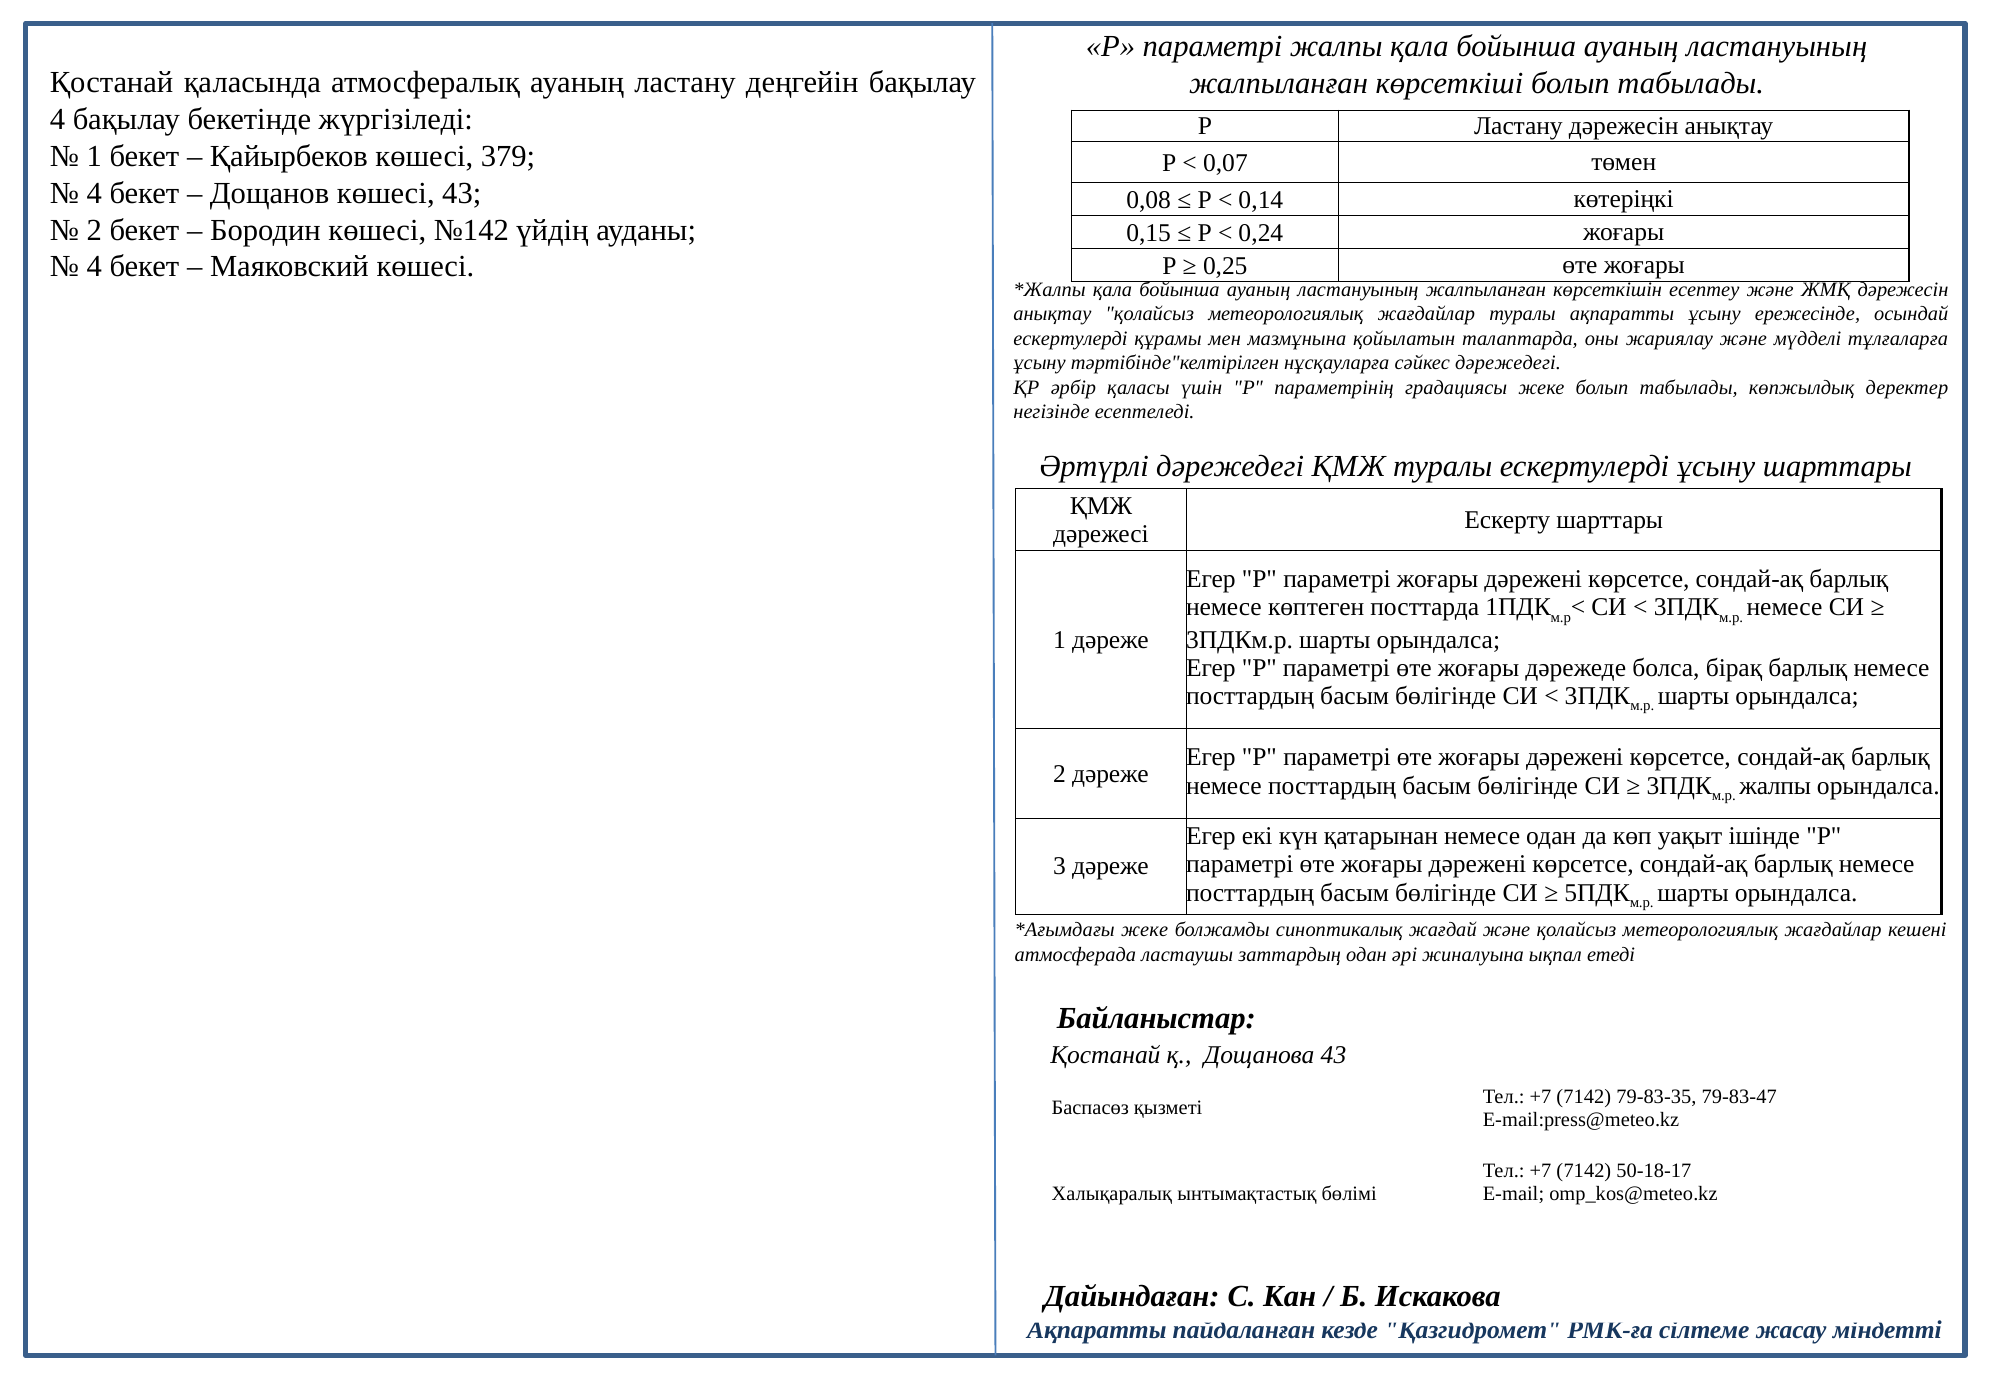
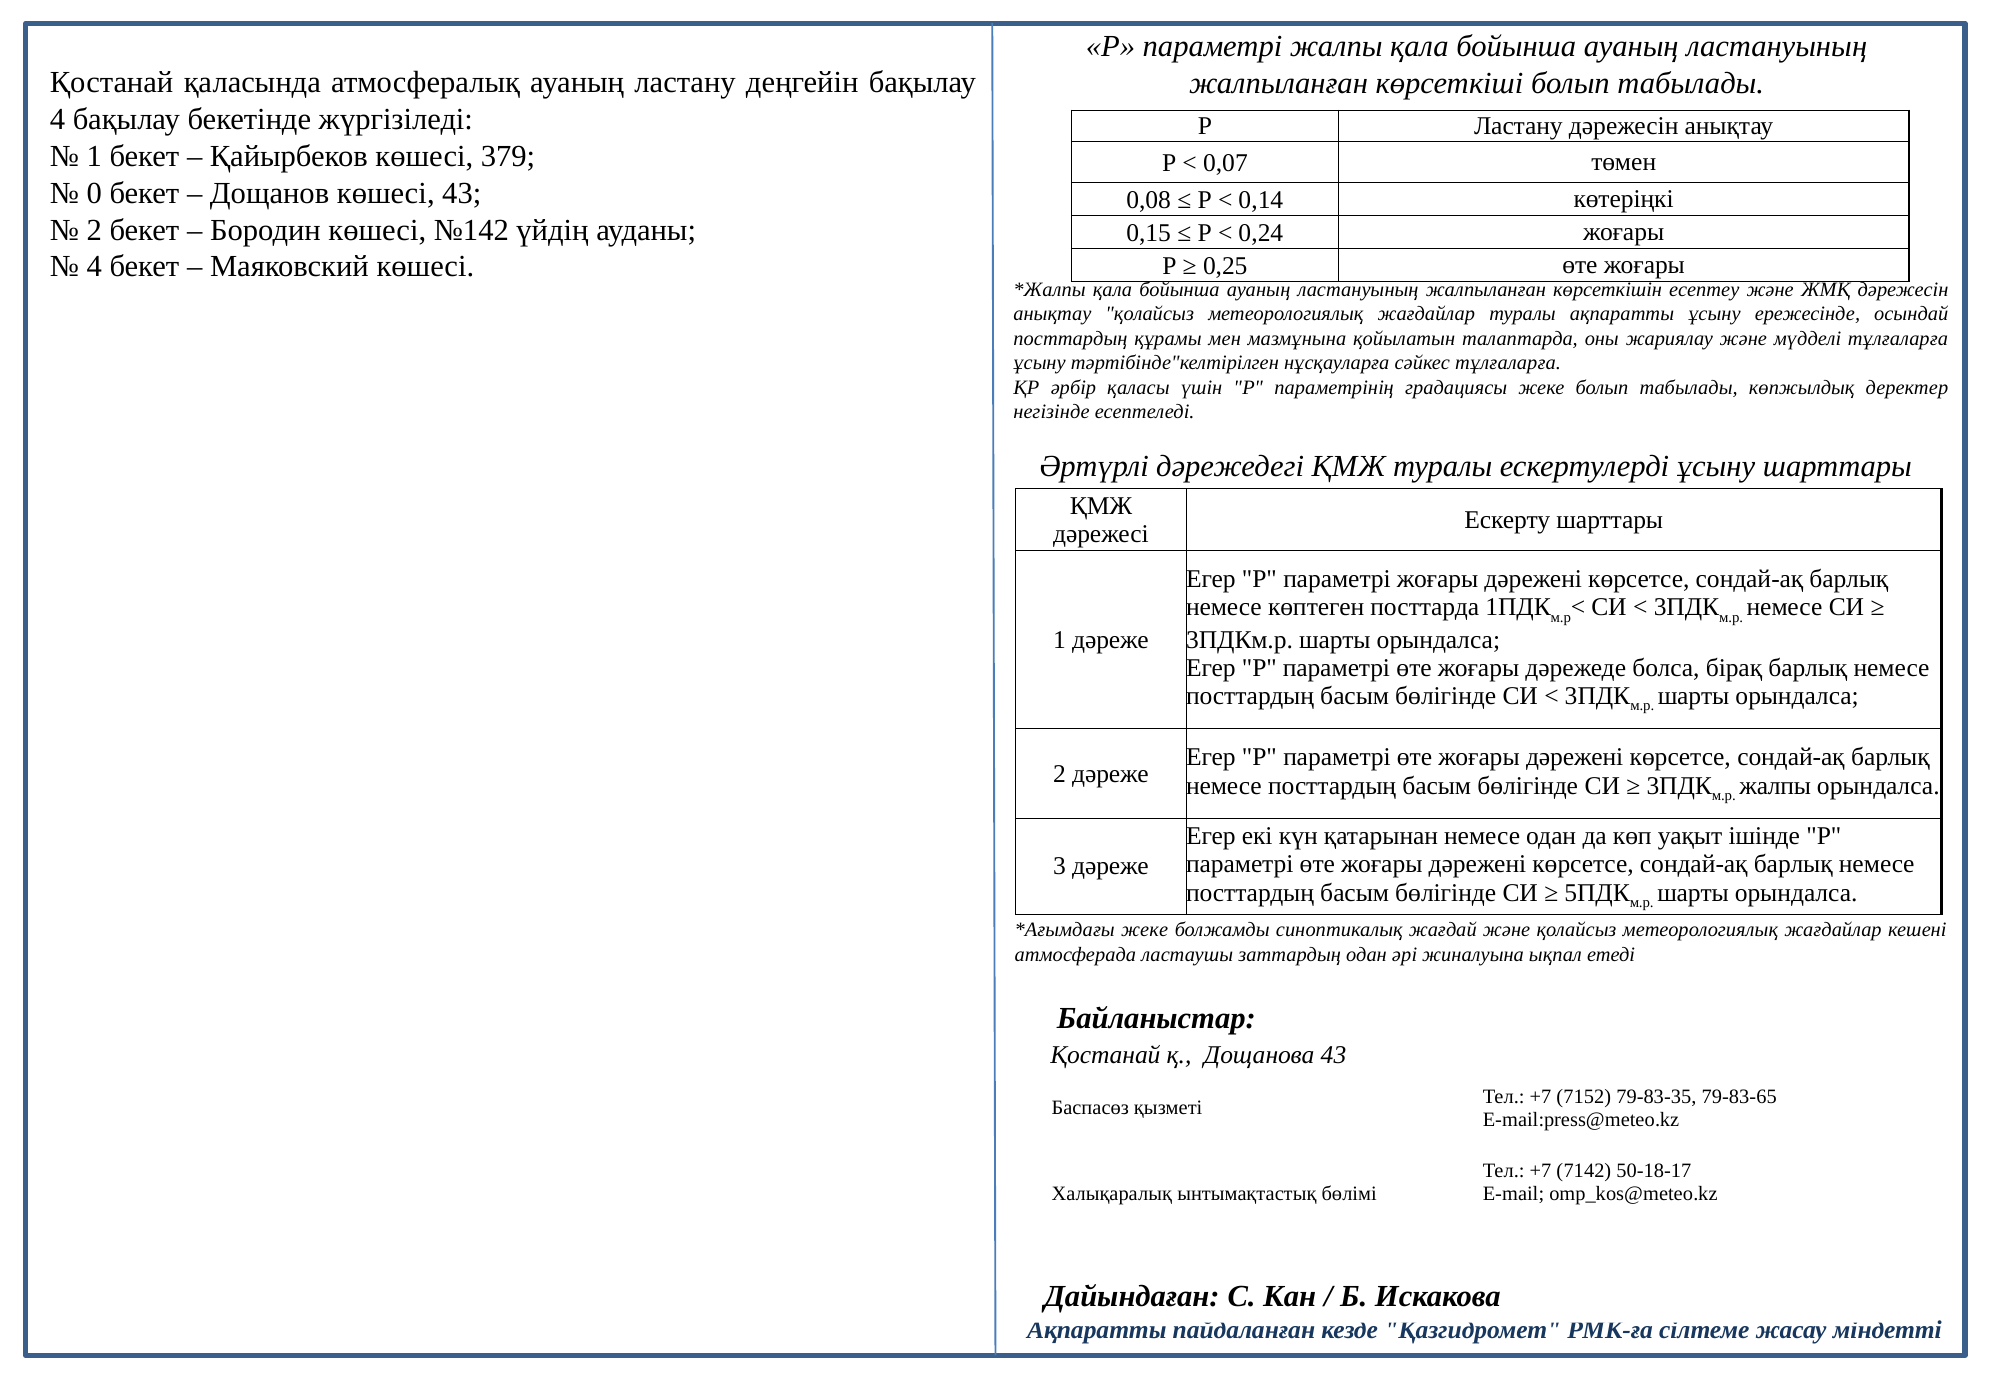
4 at (94, 193): 4 -> 0
ескертулерді at (1071, 338): ескертулерді -> посттардың
сәйкес дәрежедегі: дәрежедегі -> тұлғаларға
7142 at (1584, 1096): 7142 -> 7152
79-83-47: 79-83-47 -> 79-83-65
